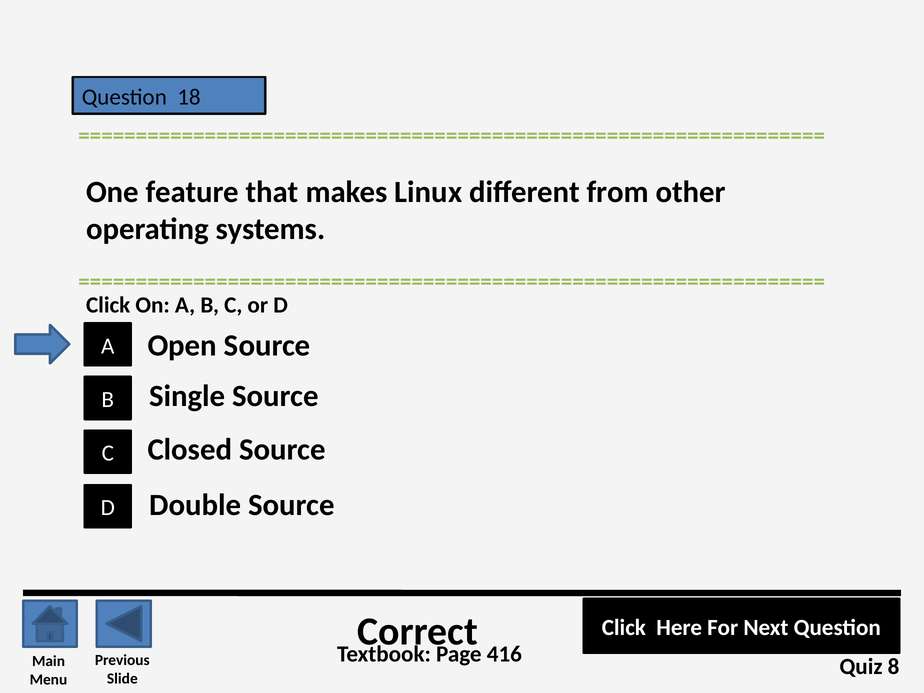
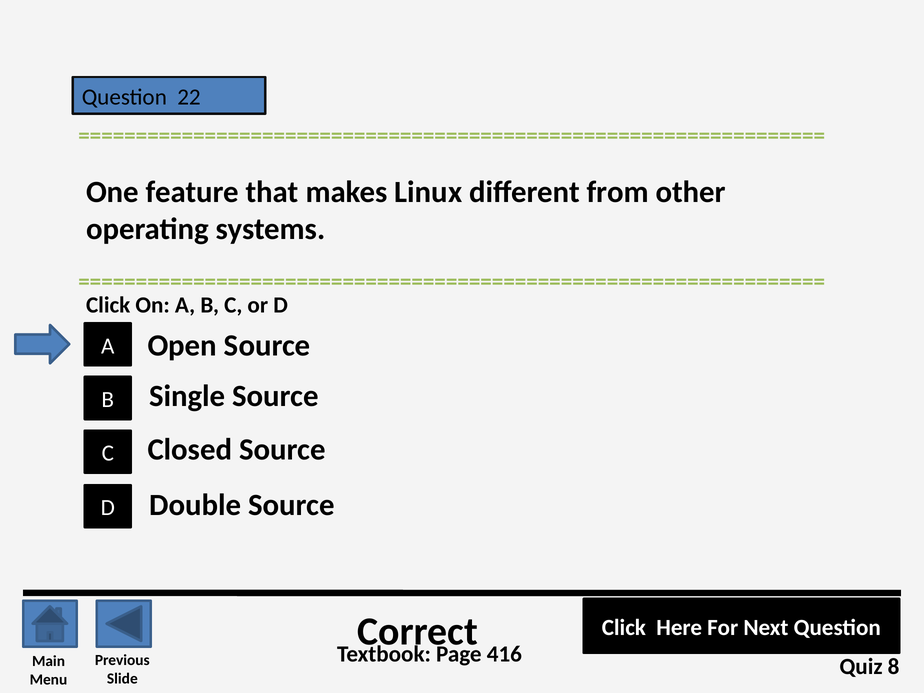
18: 18 -> 22
